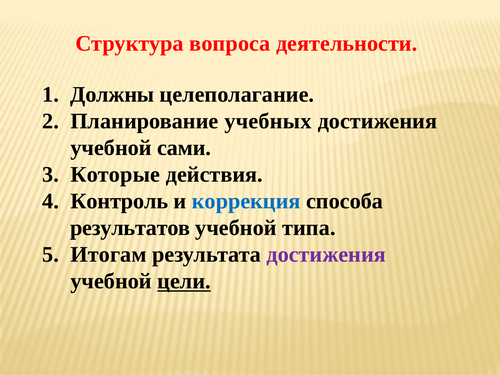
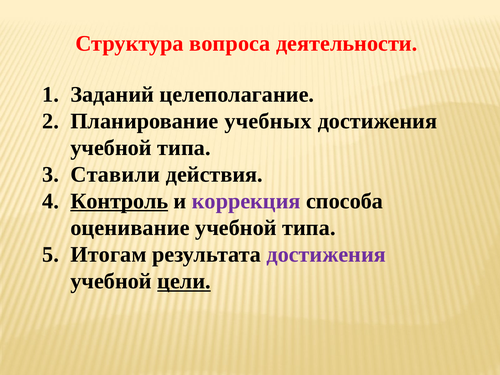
Должны: Должны -> Заданий
сами at (184, 148): сами -> типа
Которые: Которые -> Ставили
Контроль underline: none -> present
коррекция colour: blue -> purple
результатов: результатов -> оценивание
